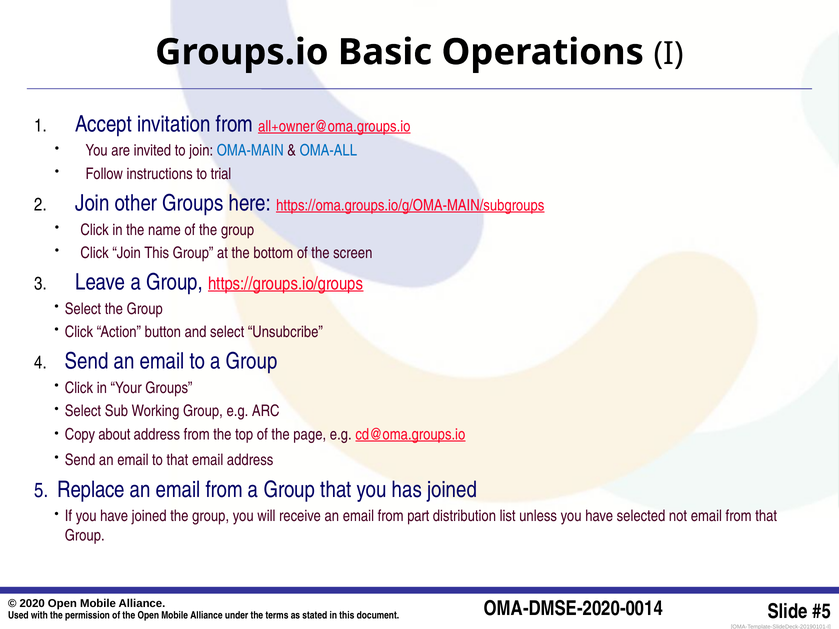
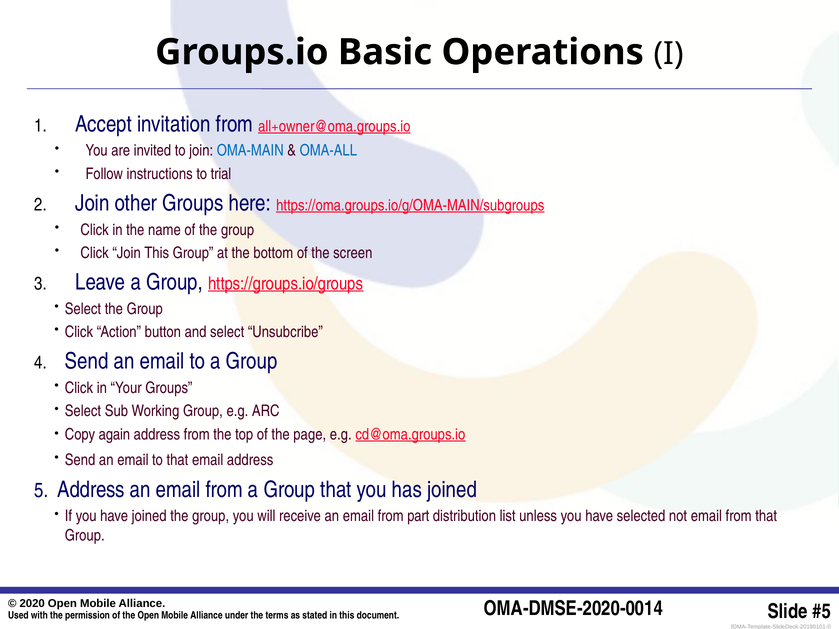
about: about -> again
5 Replace: Replace -> Address
